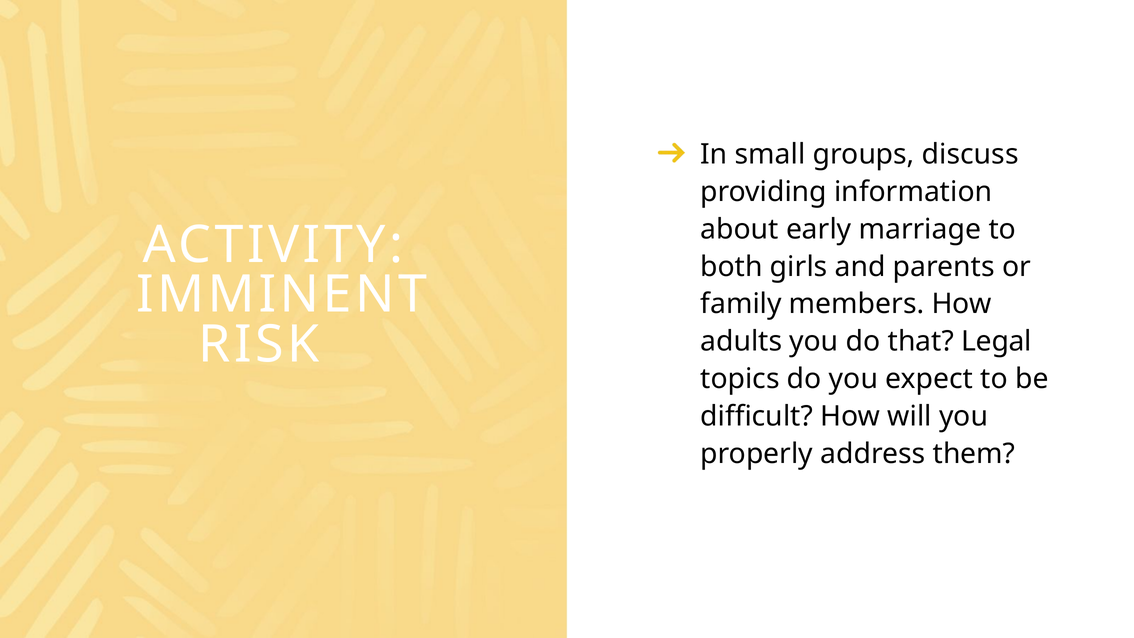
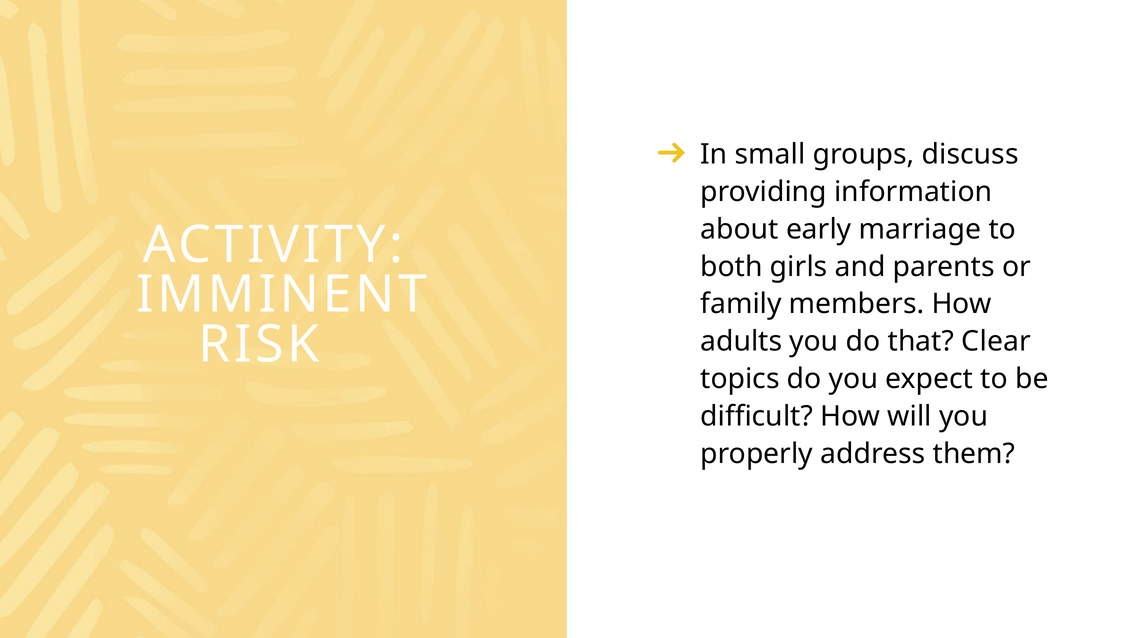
Legal: Legal -> Clear
